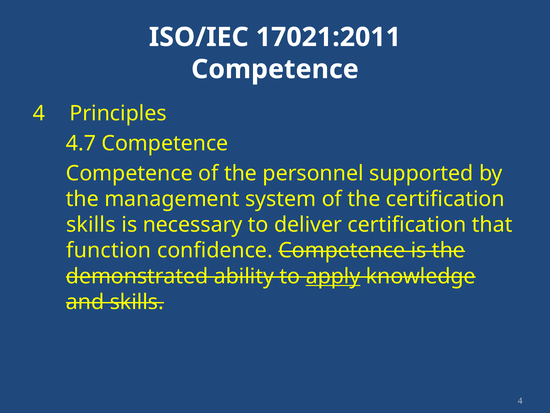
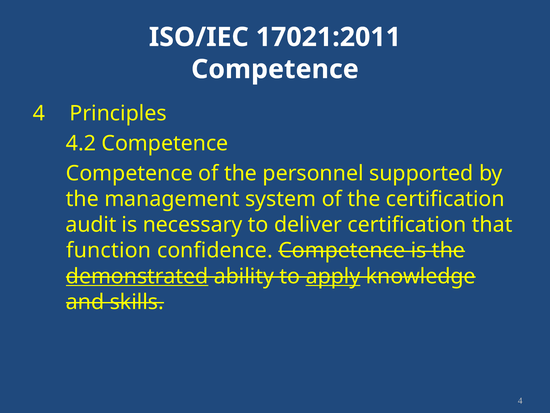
4.7: 4.7 -> 4.2
skills at (91, 225): skills -> audit
demonstrated underline: none -> present
